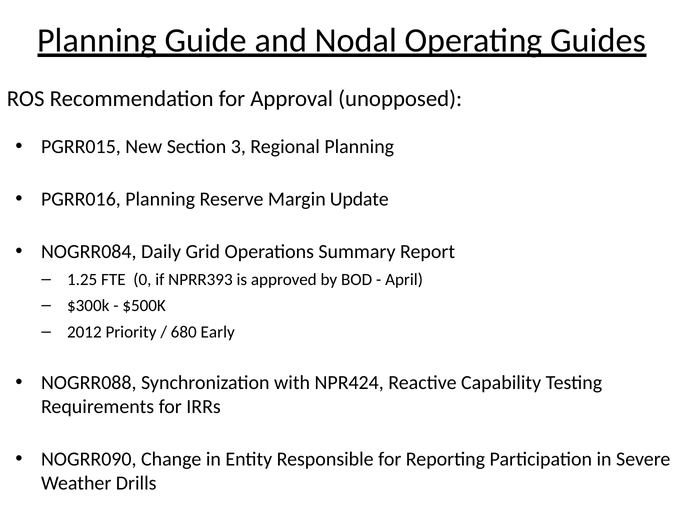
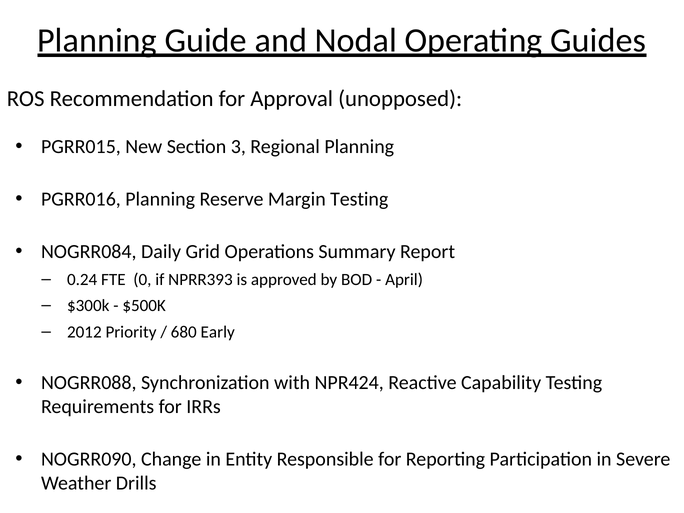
Margin Update: Update -> Testing
1.25: 1.25 -> 0.24
